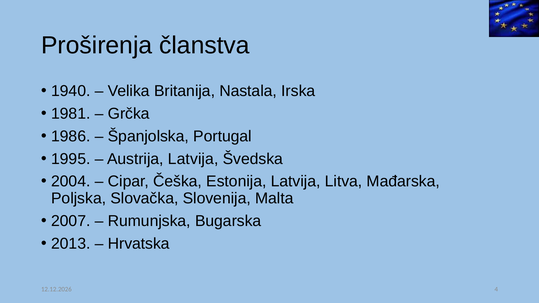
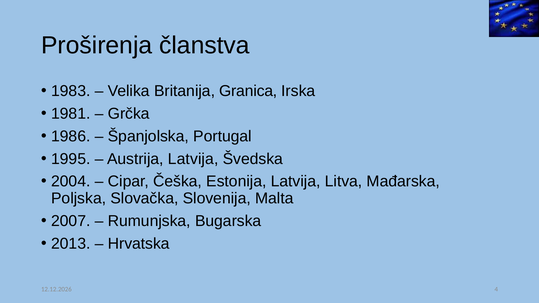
1940: 1940 -> 1983
Nastala: Nastala -> Granica
